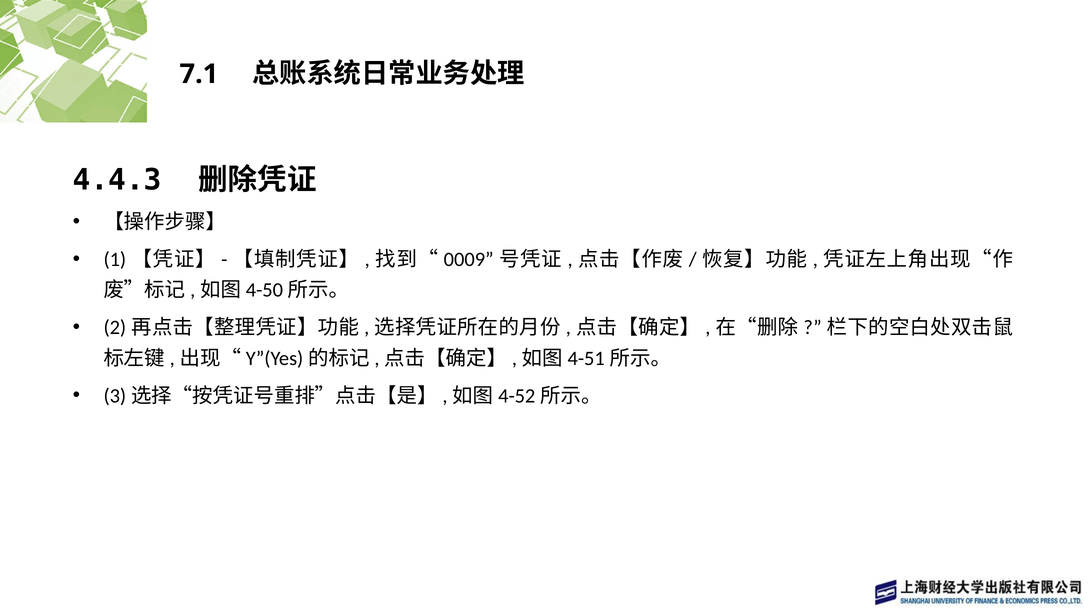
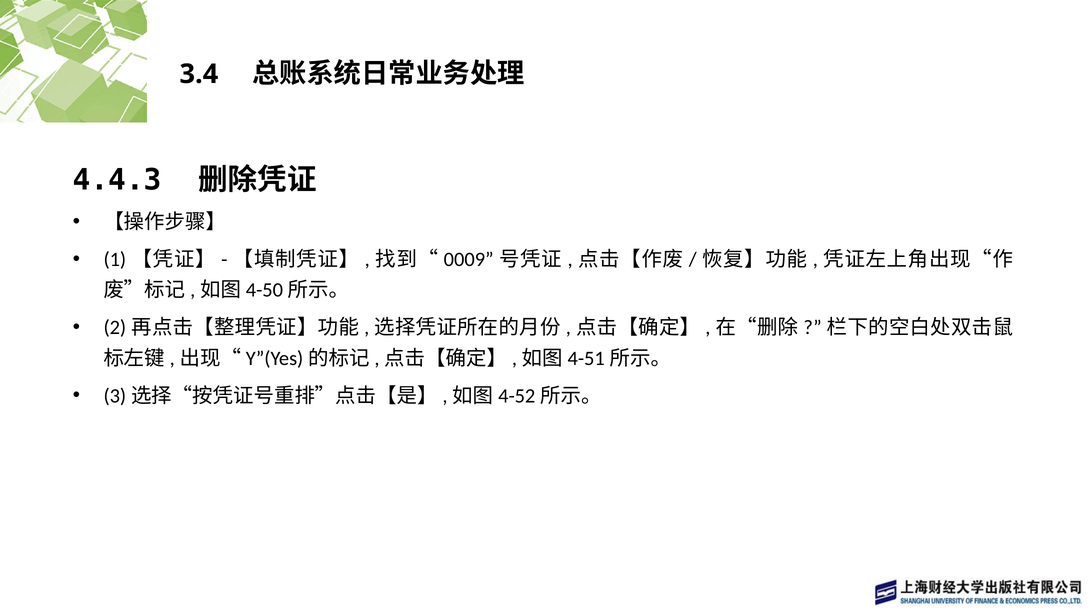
7.1: 7.1 -> 3.4
